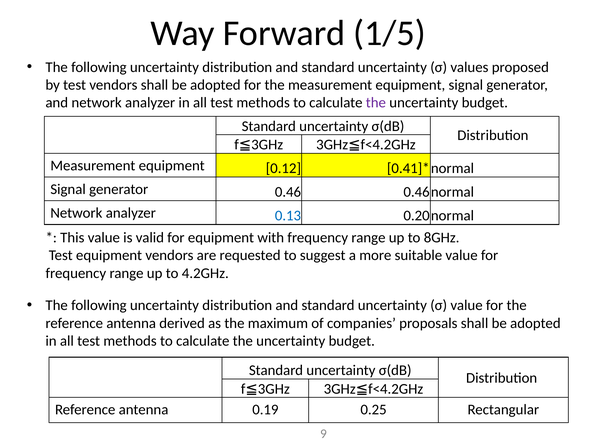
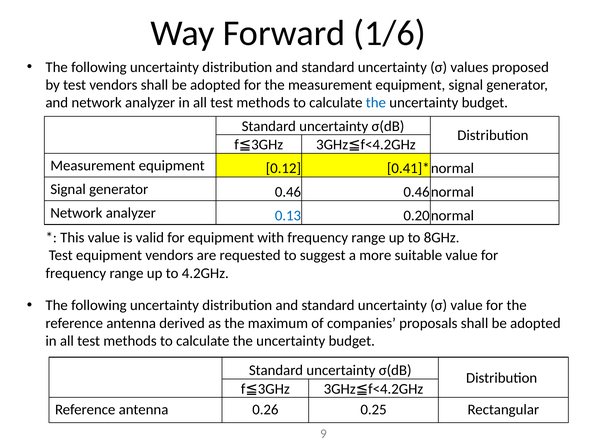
1/5: 1/5 -> 1/6
the at (376, 103) colour: purple -> blue
0.19: 0.19 -> 0.26
